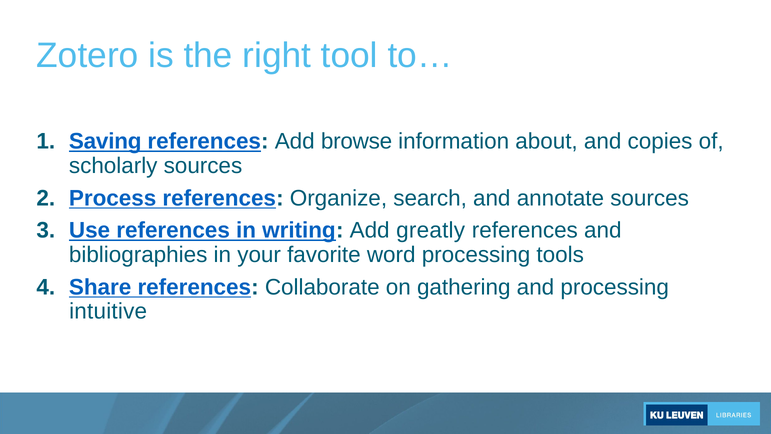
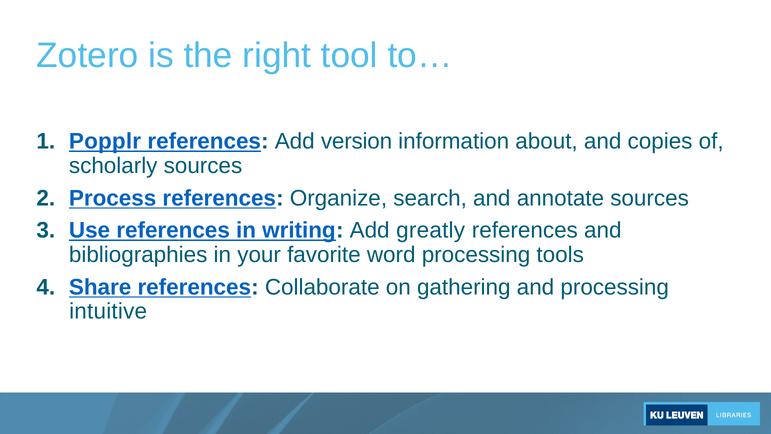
Saving: Saving -> Popplr
browse: browse -> version
